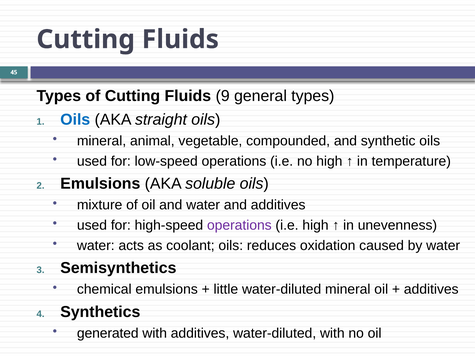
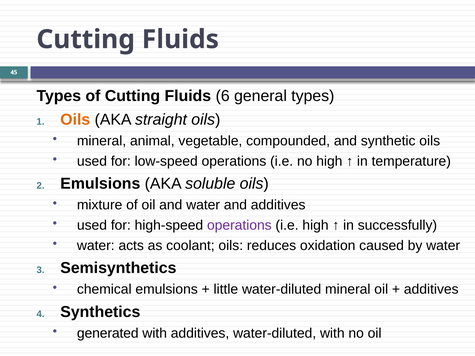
9: 9 -> 6
Oils at (75, 120) colour: blue -> orange
unevenness: unevenness -> successfully
